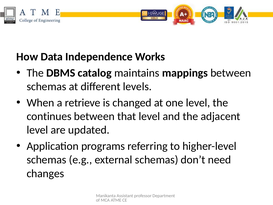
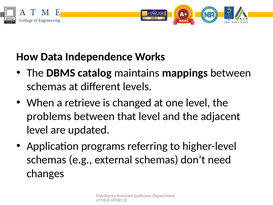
continues: continues -> problems
